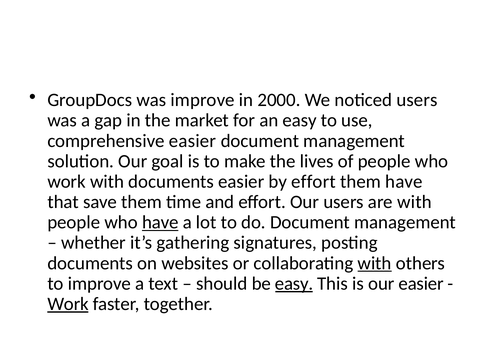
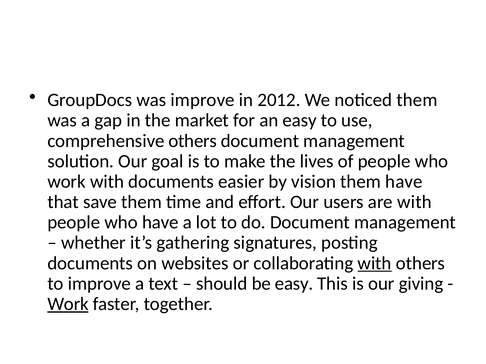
2000: 2000 -> 2012
noticed users: users -> them
comprehensive easier: easier -> others
by effort: effort -> vision
have at (160, 223) underline: present -> none
easy at (294, 284) underline: present -> none
our easier: easier -> giving
